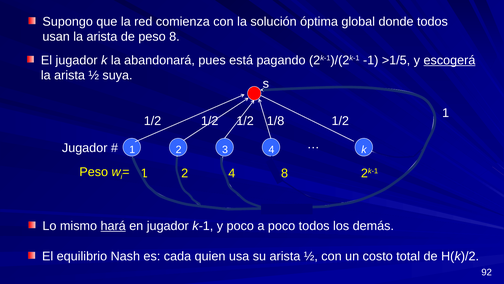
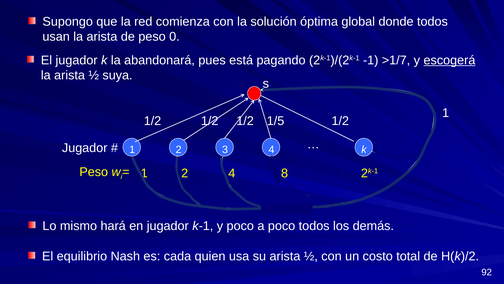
peso 8: 8 -> 0
>1/5: >1/5 -> >1/7
1/8: 1/8 -> 1/5
hará underline: present -> none
